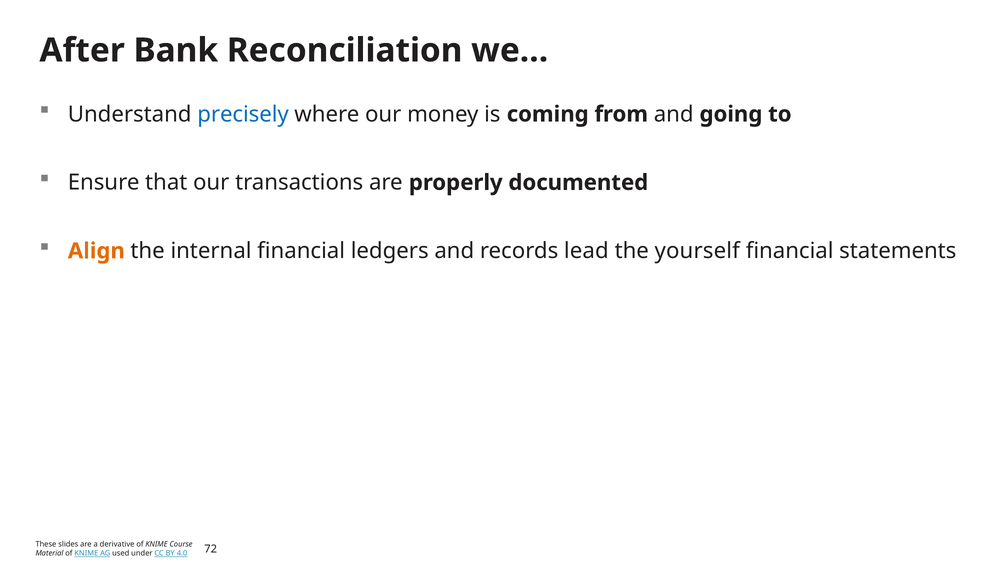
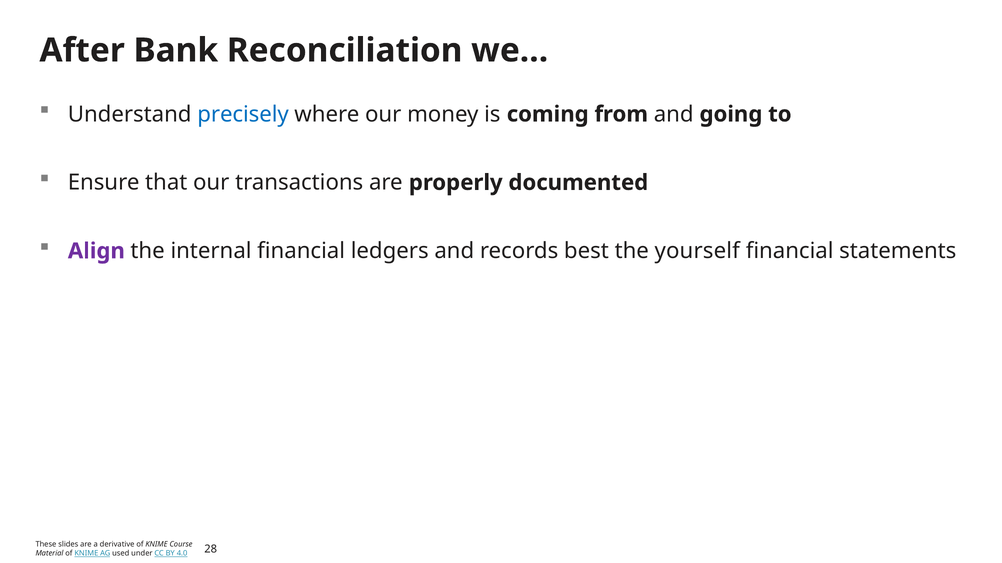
Align colour: orange -> purple
lead: lead -> best
72: 72 -> 28
